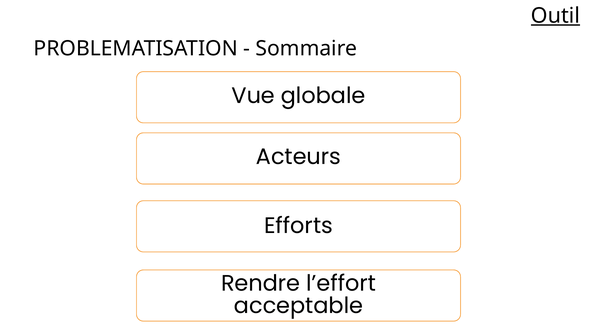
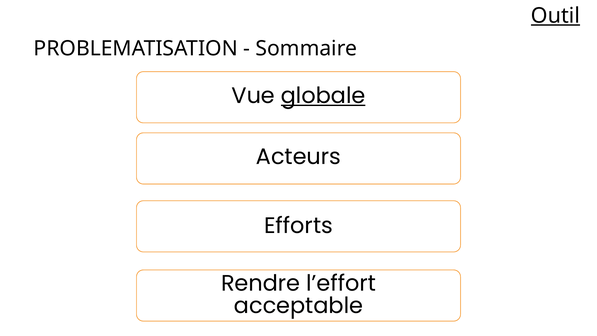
globale underline: none -> present
